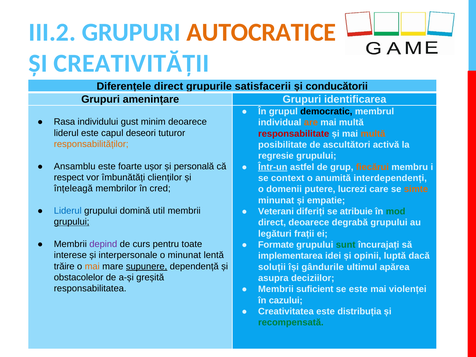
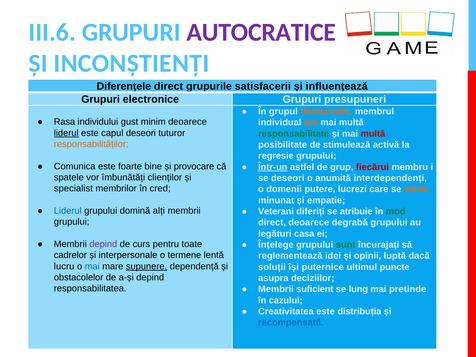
III.2: III.2 -> III.6
AUTOCRATICE colour: orange -> purple
CREATIVITĂȚII: CREATIVITĂȚII -> INCONȘTIENȚI
conducătorii: conducătorii -> influențează
amenințare: amenințare -> electronice
identificarea: identificarea -> presupuneri
democratic colour: black -> orange
liderul at (66, 133) underline: none -> present
responsabilitate colour: red -> green
multă at (373, 134) colour: orange -> red
ascultători: ascultători -> stimulează
Ansamblu: Ansamblu -> Comunica
ușor: ușor -> bine
personală: personală -> provocare
fiecărui colour: orange -> red
respect: respect -> spatele
se context: context -> deseori
înțeleagă: înțeleagă -> specialist
util: util -> alți
grupului at (72, 222) underline: present -> none
frații: frații -> casa
Formate: Formate -> Înțelege
interese: interese -> cadrelor
o minunat: minunat -> termene
implementarea: implementarea -> reglementează
trăire: trăire -> lucru
mai at (92, 266) colour: orange -> blue
gândurile: gândurile -> puternice
apărea: apărea -> puncte
a-și greșită: greșită -> depind
se este: este -> lung
violenței: violenței -> pretinde
recompensată colour: green -> blue
